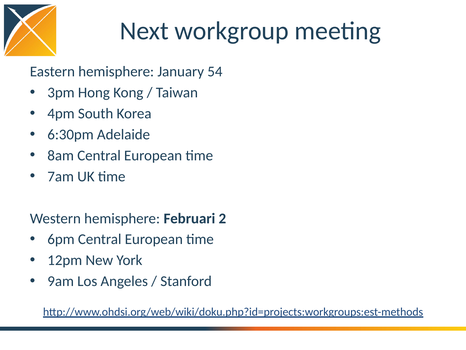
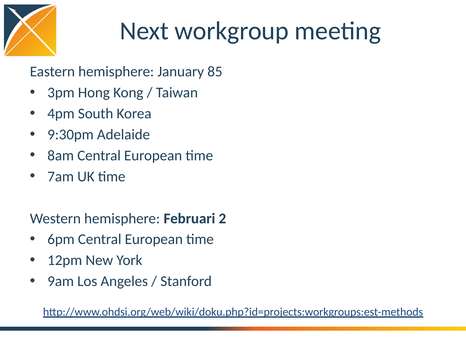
54: 54 -> 85
6:30pm: 6:30pm -> 9:30pm
